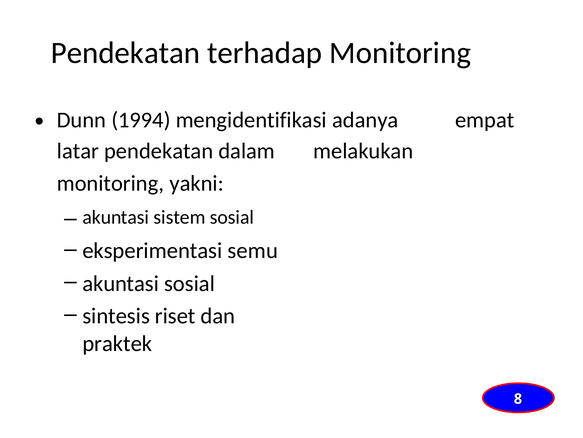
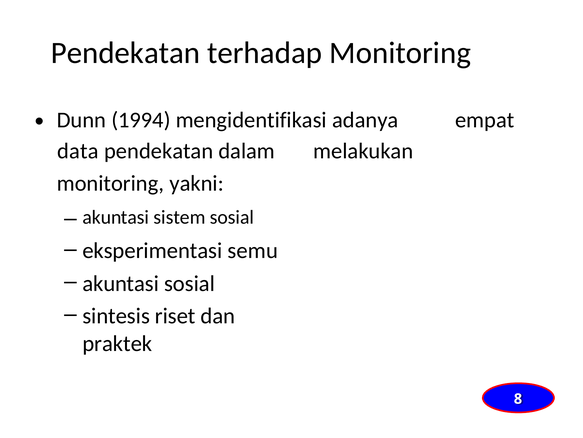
latar: latar -> data
